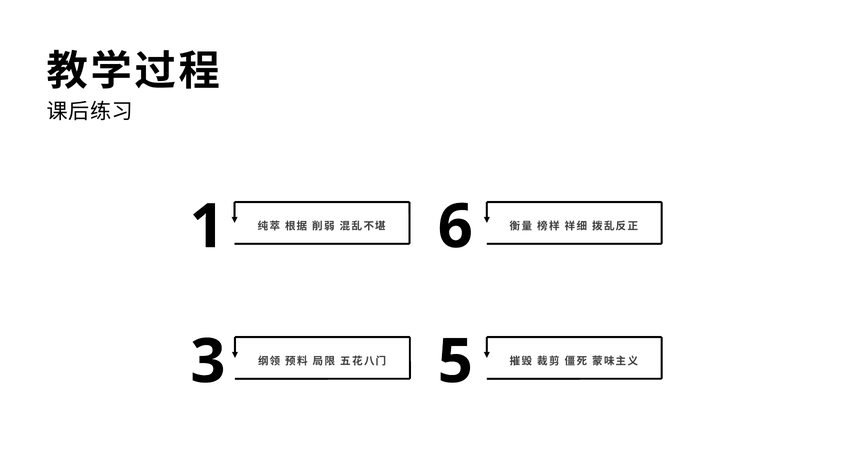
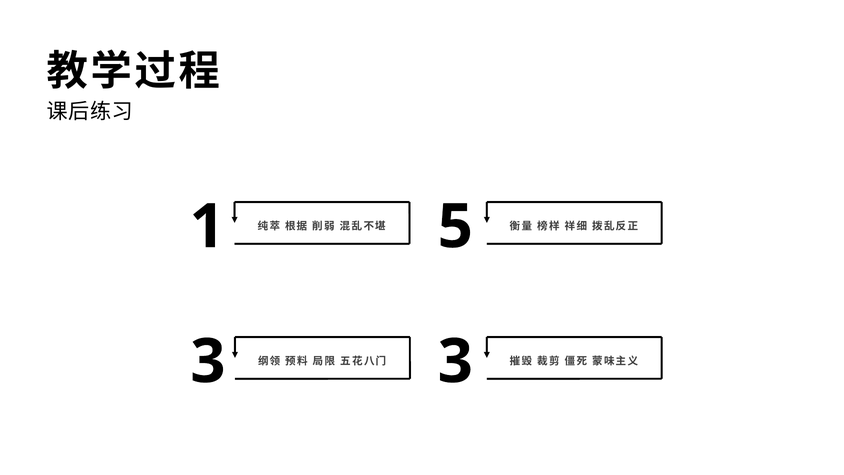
6: 6 -> 5
5 at (455, 362): 5 -> 3
